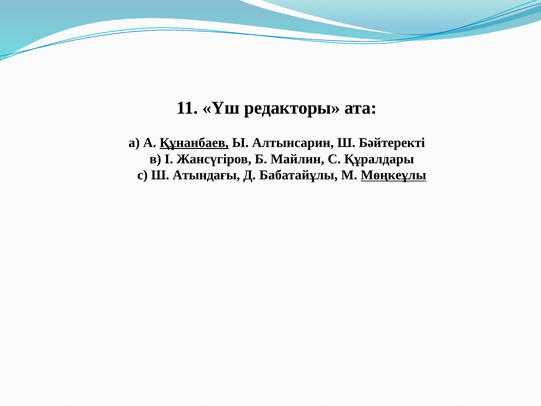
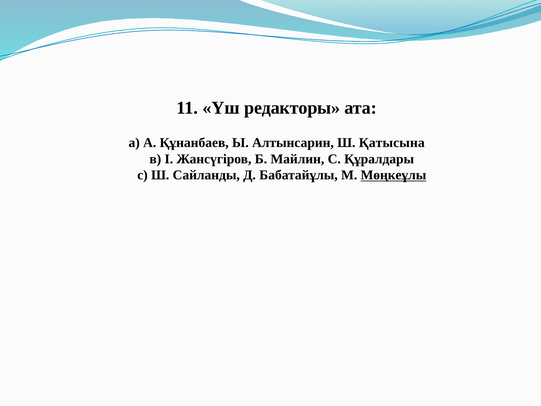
Құнанбаев underline: present -> none
Бәйтеректі: Бәйтеректі -> Қатысына
Атындағы: Атындағы -> Сайланды
